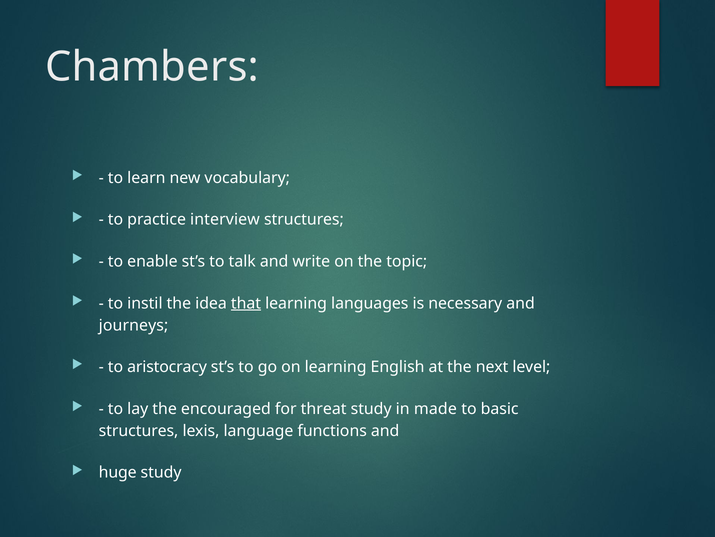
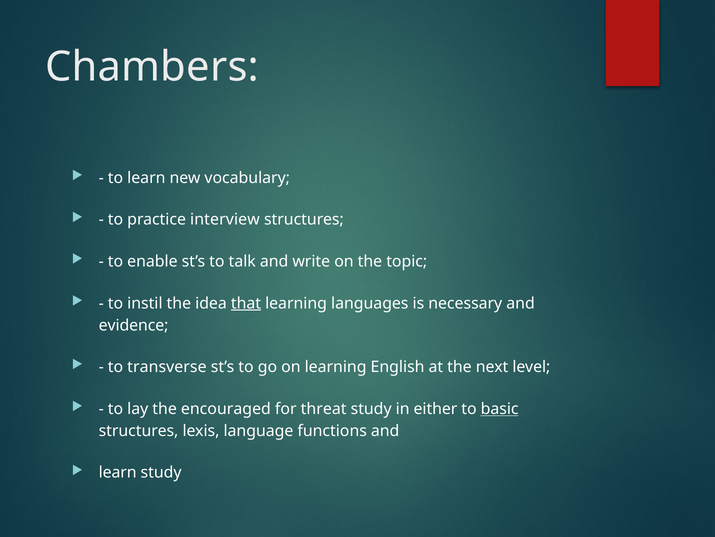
journeys: journeys -> evidence
aristocracy: aristocracy -> transverse
made: made -> either
basic underline: none -> present
huge at (118, 472): huge -> learn
